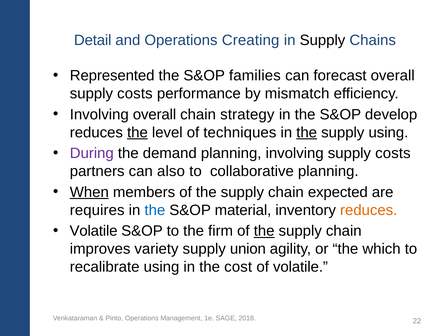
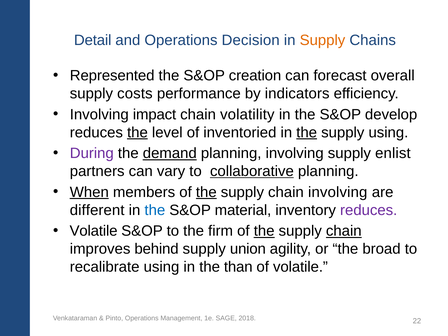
Creating: Creating -> Decision
Supply at (322, 40) colour: black -> orange
families: families -> creation
mismatch: mismatch -> indicators
Involving overall: overall -> impact
strategy: strategy -> volatility
techniques: techniques -> inventoried
demand underline: none -> present
involving supply costs: costs -> enlist
also: also -> vary
collaborative underline: none -> present
the at (206, 192) underline: none -> present
chain expected: expected -> involving
requires: requires -> different
reduces at (369, 210) colour: orange -> purple
chain at (344, 231) underline: none -> present
variety: variety -> behind
which: which -> broad
cost: cost -> than
